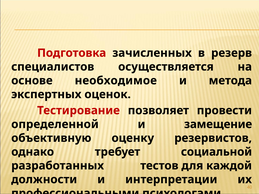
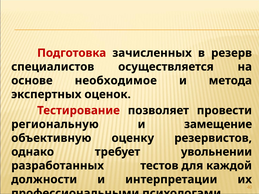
определенной: определенной -> региональную
социальной: социальной -> увольнении
